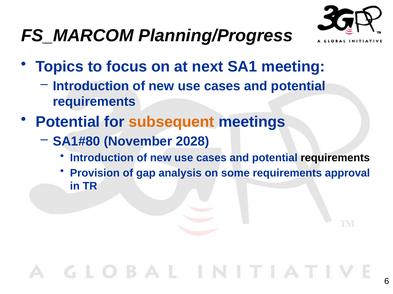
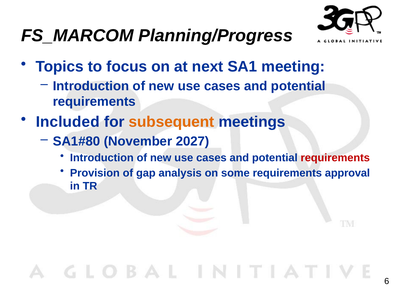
Potential at (68, 122): Potential -> Included
2028: 2028 -> 2027
requirements at (335, 158) colour: black -> red
